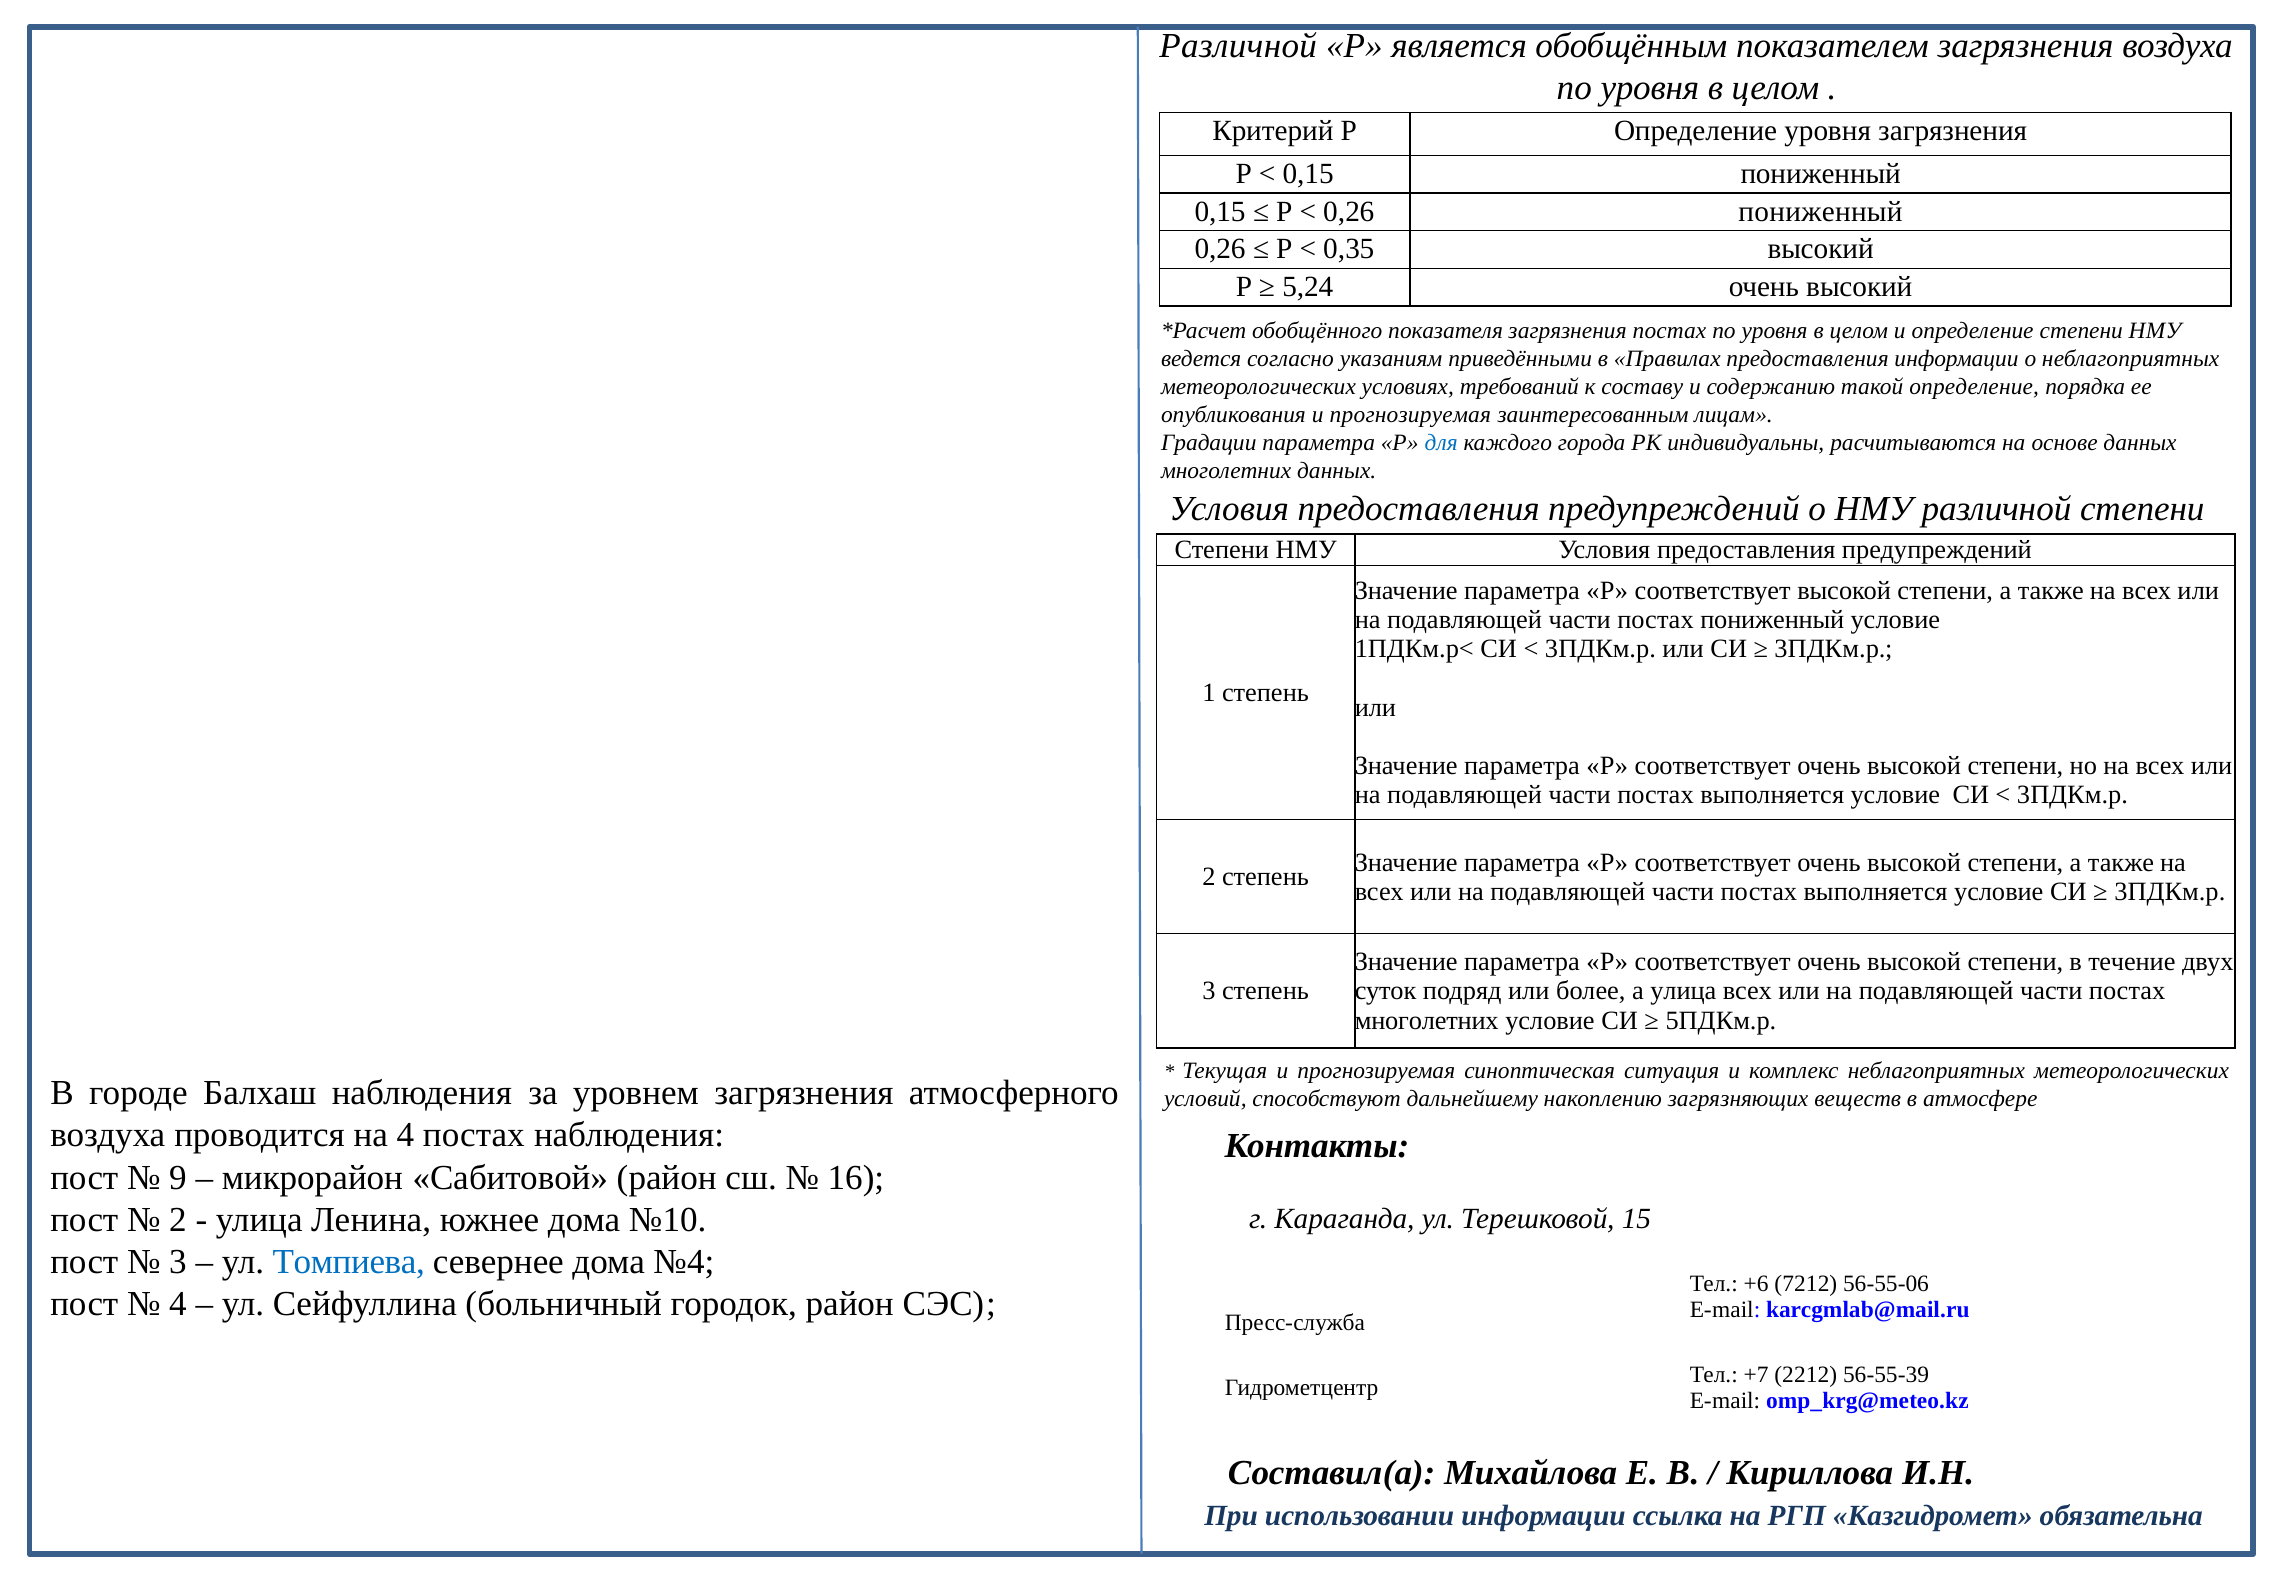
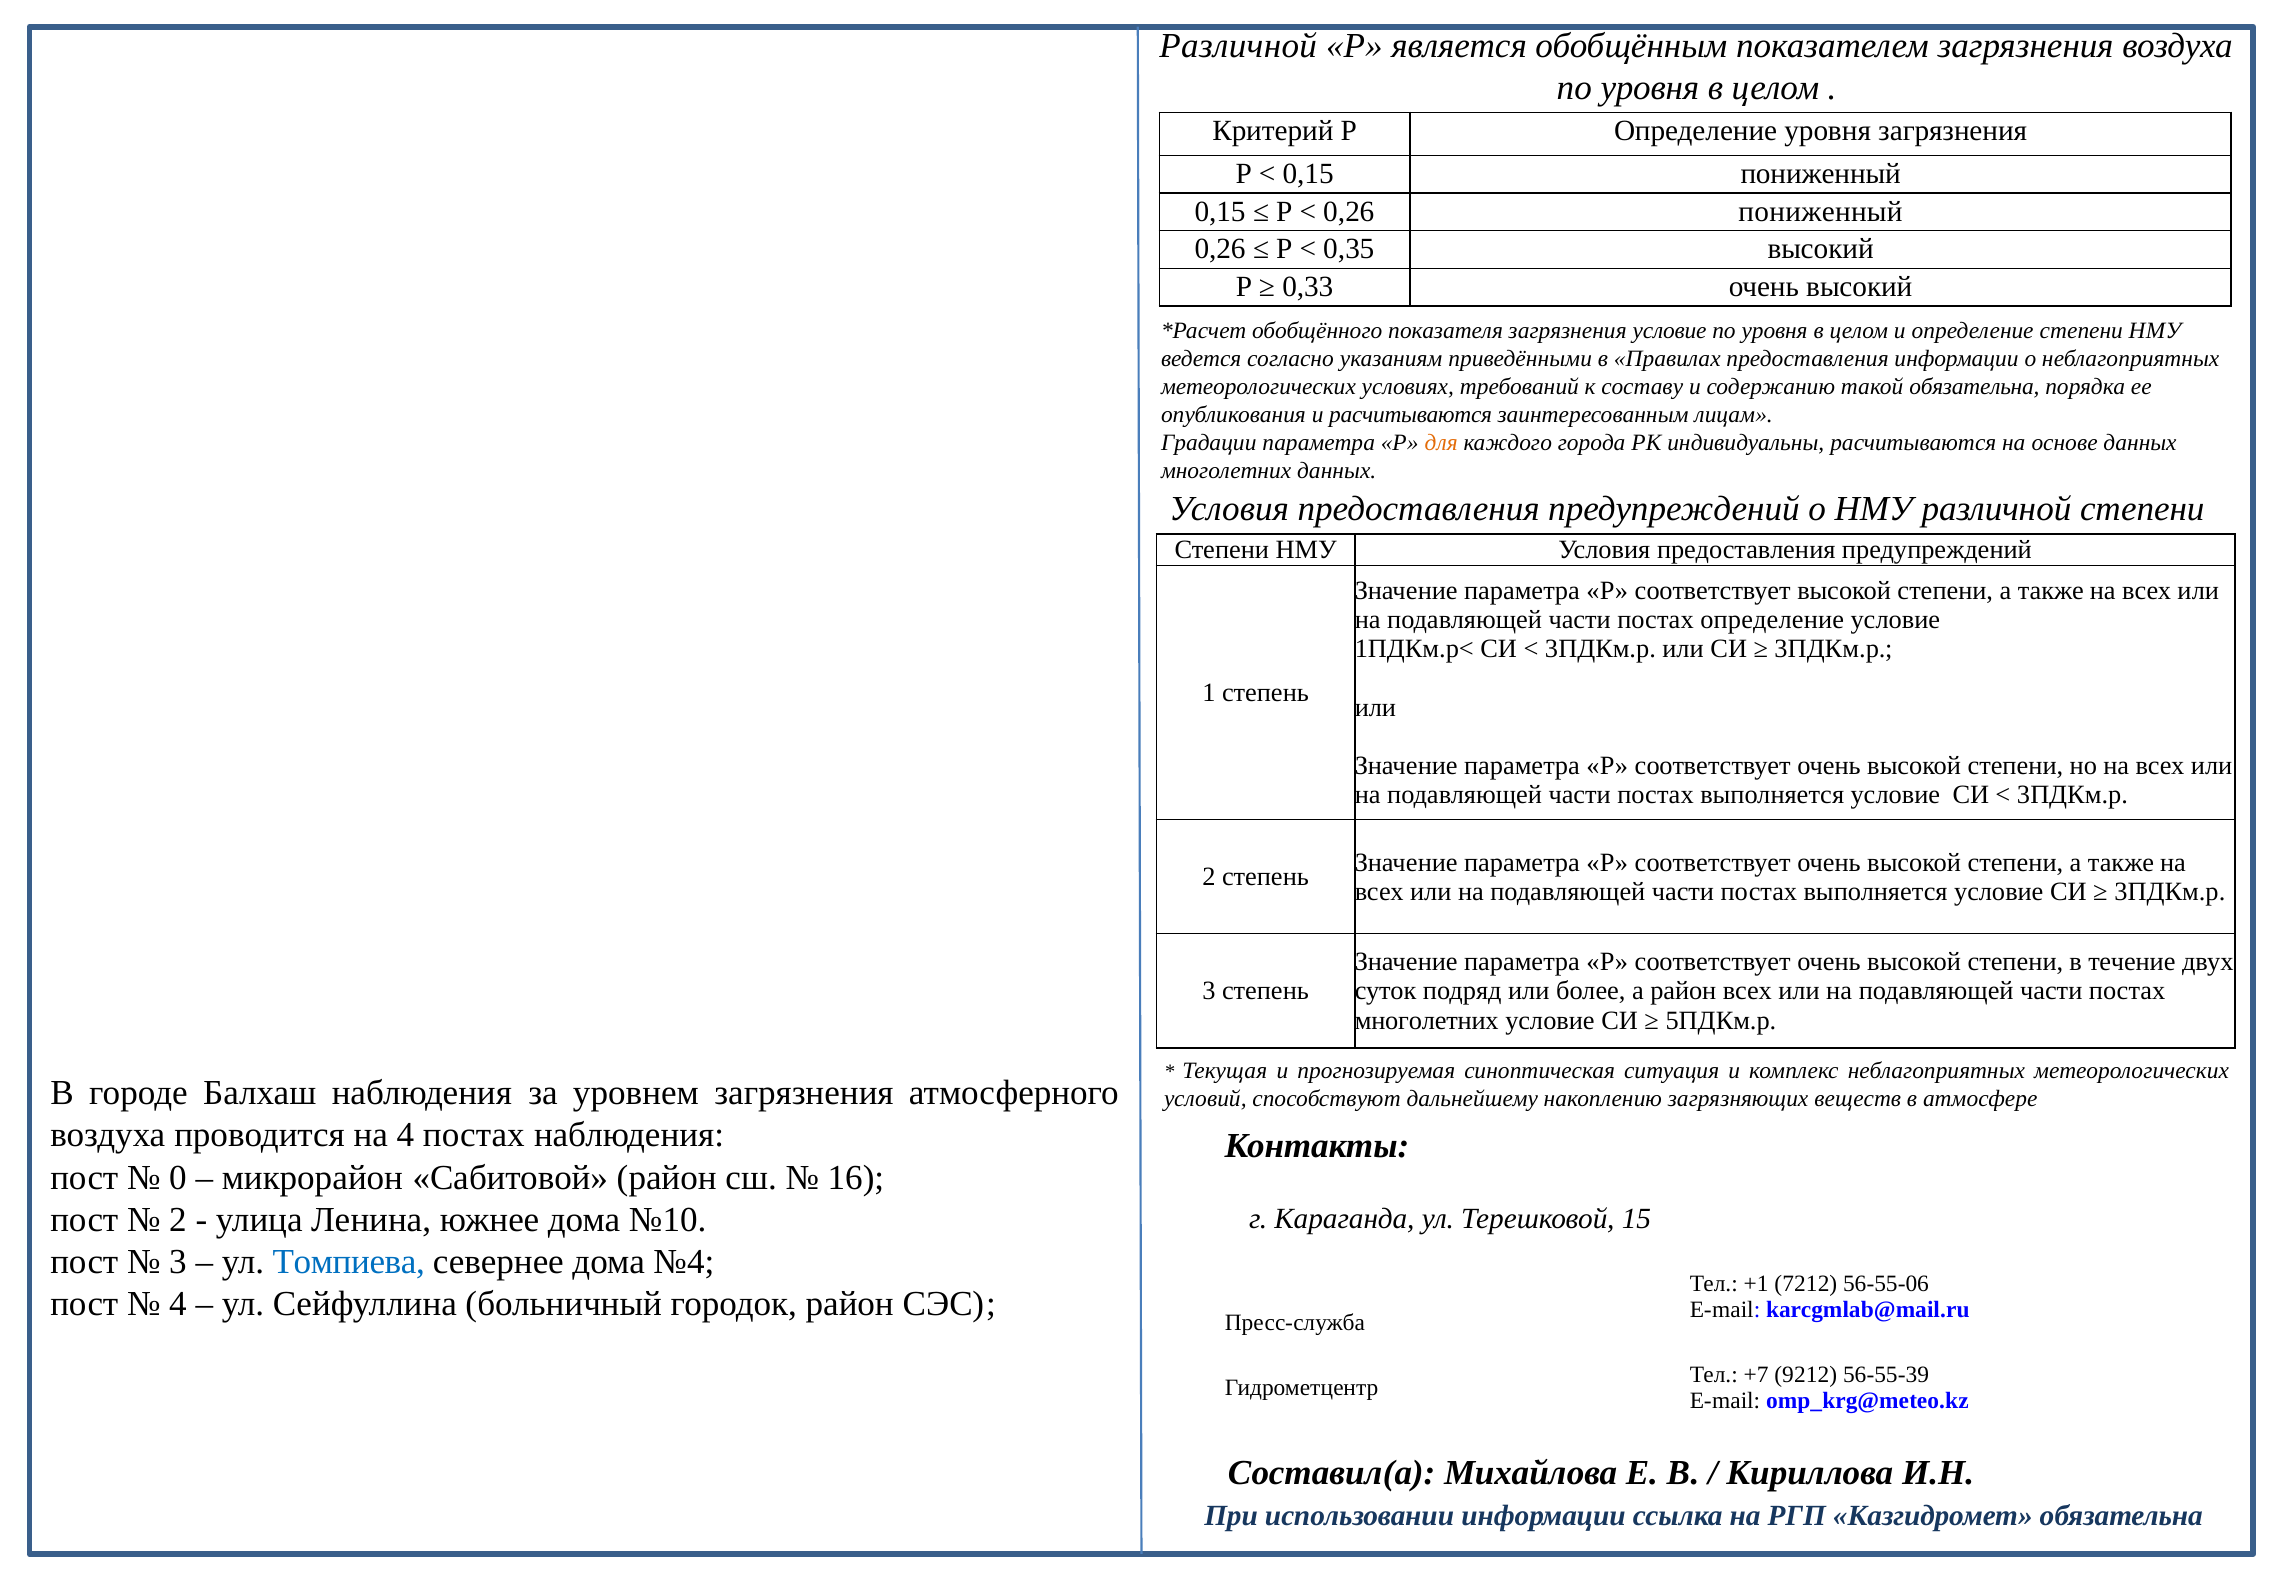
5,24: 5,24 -> 0,33
загрязнения постах: постах -> условие
такой определение: определение -> обязательна
опубликования и прогнозируемая: прогнозируемая -> расчитываются
для colour: blue -> orange
постах пониженный: пониженный -> определение
а улица: улица -> район
9: 9 -> 0
+6: +6 -> +1
2212: 2212 -> 9212
